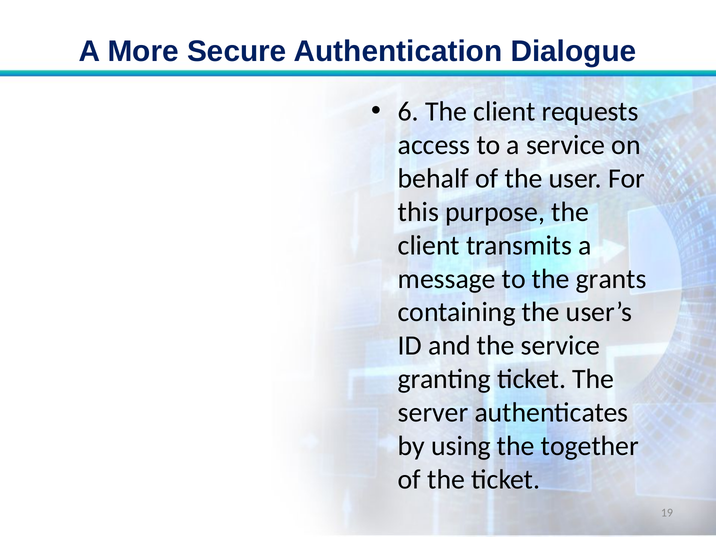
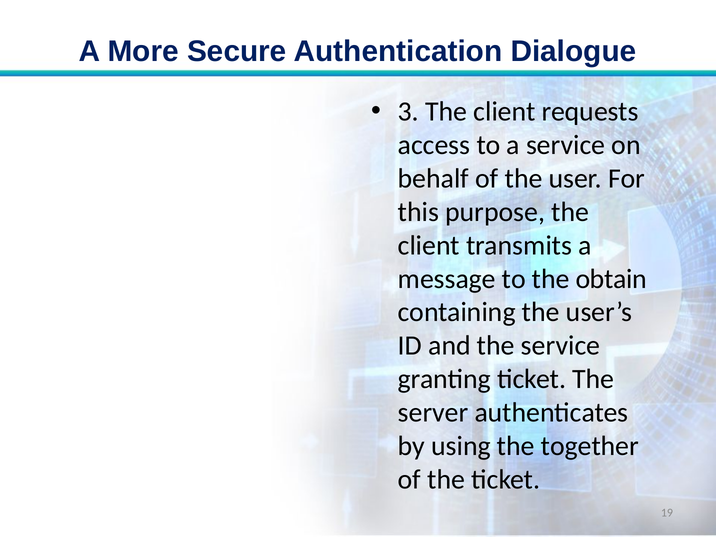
6: 6 -> 3
grants: grants -> obtain
